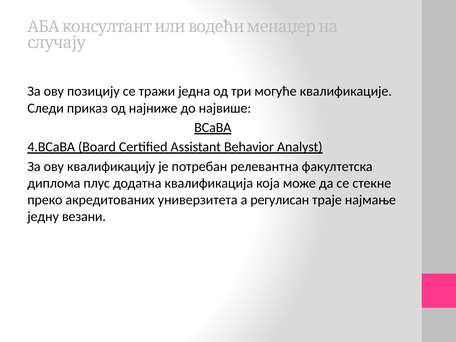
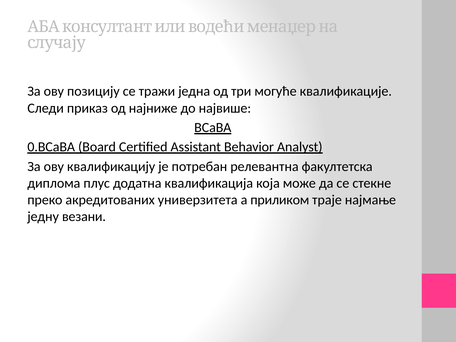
4.BCaBA: 4.BCaBA -> 0.BCaBA
регулисан: регулисан -> приликом
